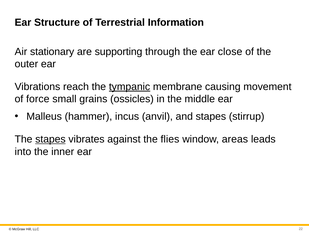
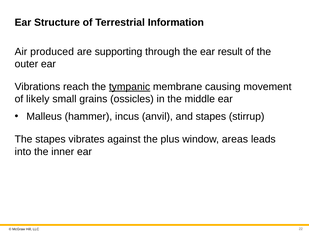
stationary: stationary -> produced
close: close -> result
force: force -> likely
stapes at (50, 139) underline: present -> none
flies: flies -> plus
